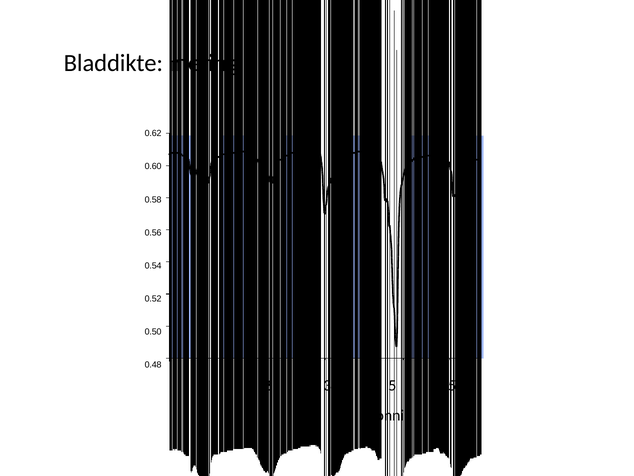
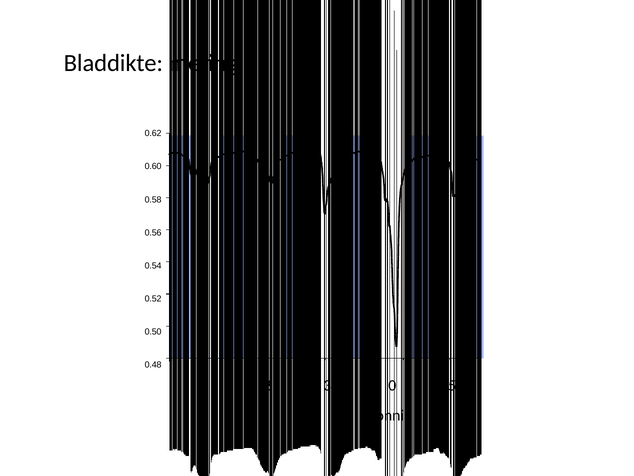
3 5: 5 -> 0
